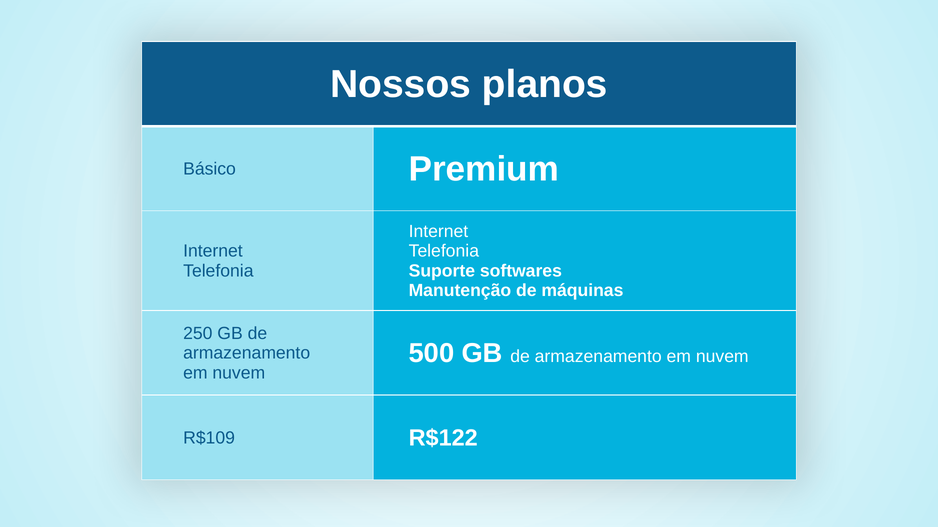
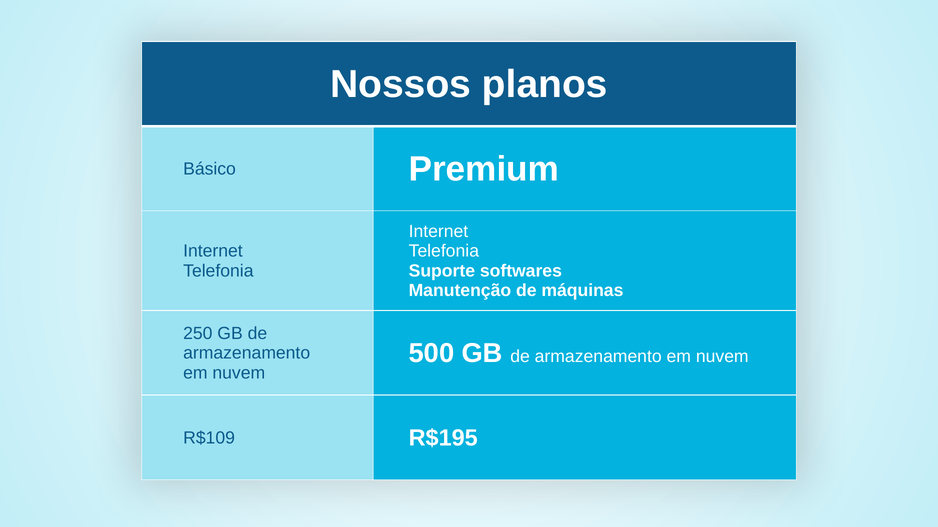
R$122: R$122 -> R$195
